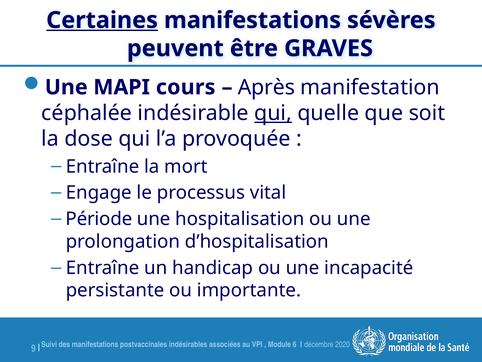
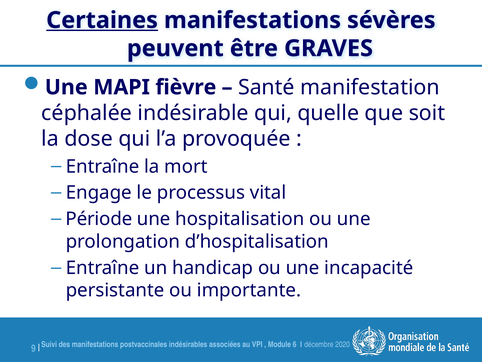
cours: cours -> fièvre
Après: Après -> Santé
qui at (273, 113) underline: present -> none
